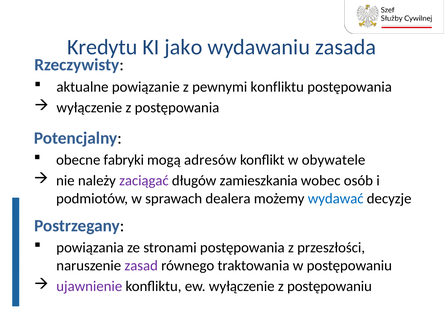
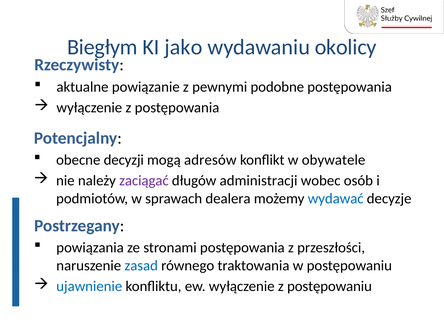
Kredytu: Kredytu -> Biegłym
zasada: zasada -> okolicy
pewnymi konfliktu: konfliktu -> podobne
fabryki: fabryki -> decyzji
zamieszkania: zamieszkania -> administracji
zasad colour: purple -> blue
ujawnienie colour: purple -> blue
